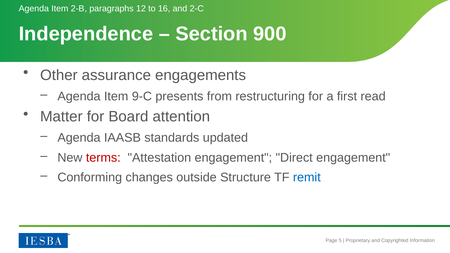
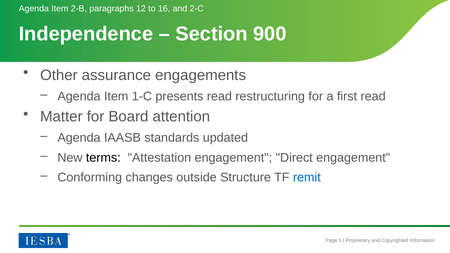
9-C: 9-C -> 1-C
presents from: from -> read
terms colour: red -> black
